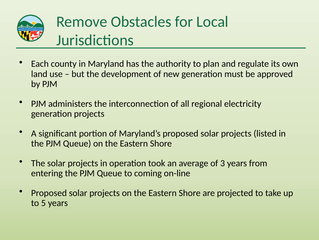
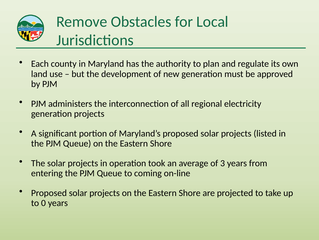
5: 5 -> 0
